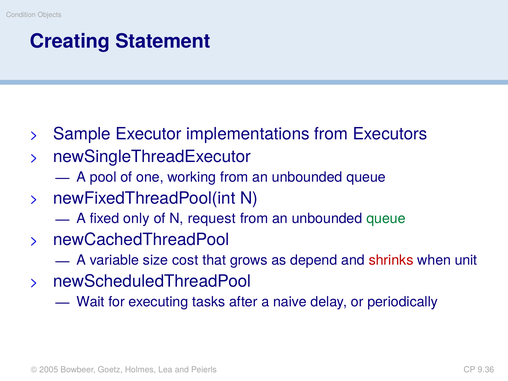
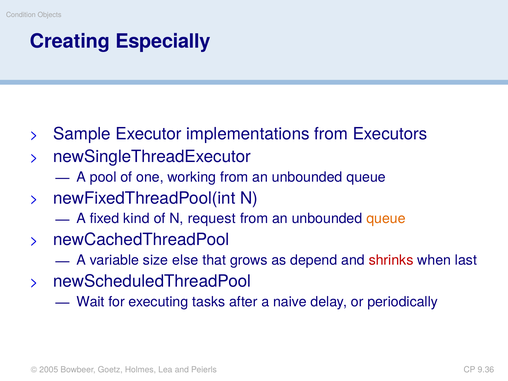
Statement: Statement -> Especially
only: only -> kind
queue at (386, 219) colour: green -> orange
cost: cost -> else
unit: unit -> last
